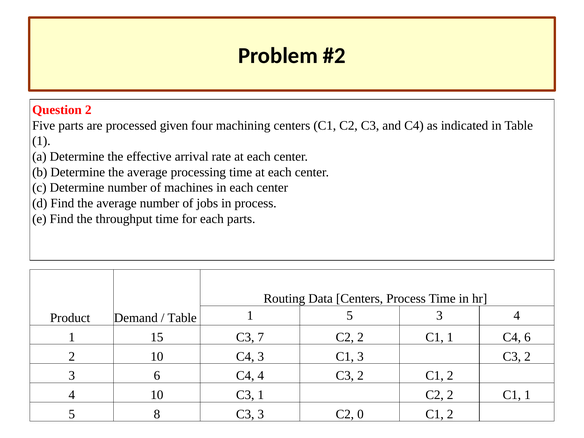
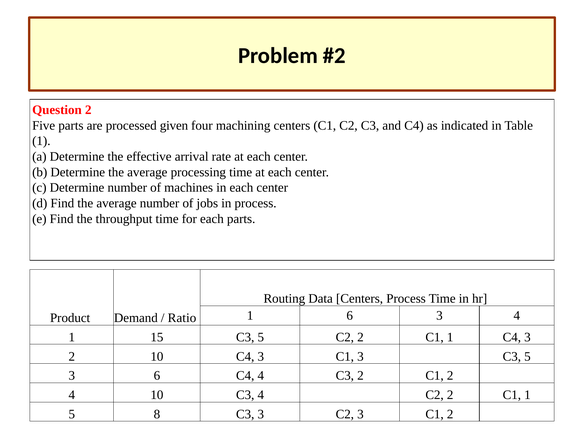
5 at (350, 316): 5 -> 6
Table at (182, 318): Table -> Ratio
15 C3 7: 7 -> 5
1 C4 6: 6 -> 3
3 C3 2: 2 -> 5
C3 1: 1 -> 4
C2 0: 0 -> 3
